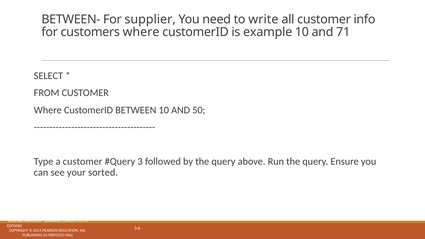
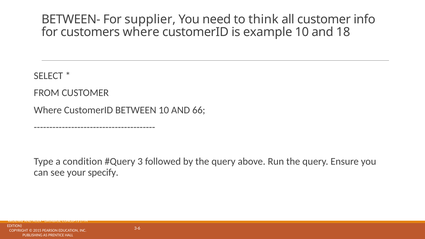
write: write -> think
71: 71 -> 18
50: 50 -> 66
a customer: customer -> condition
sorted: sorted -> specify
